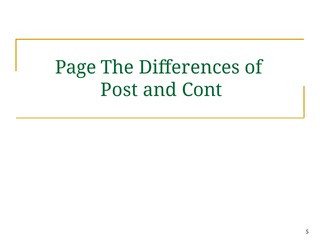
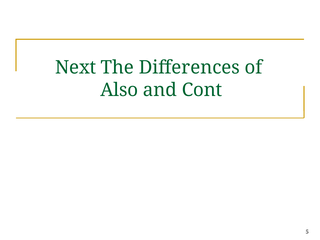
Page: Page -> Next
Post: Post -> Also
